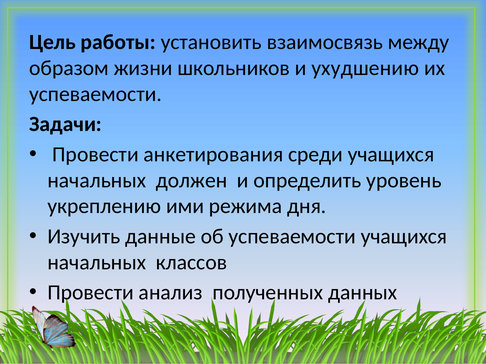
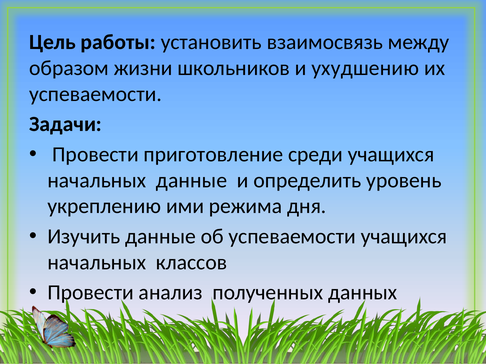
анкетирования: анкетирования -> приготовление
начальных должен: должен -> данные
